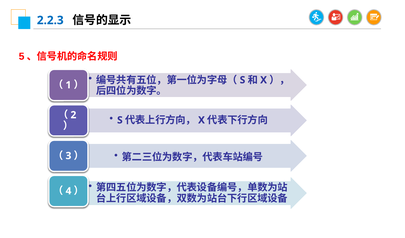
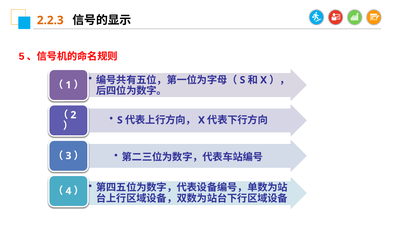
2.2.3 colour: blue -> orange
